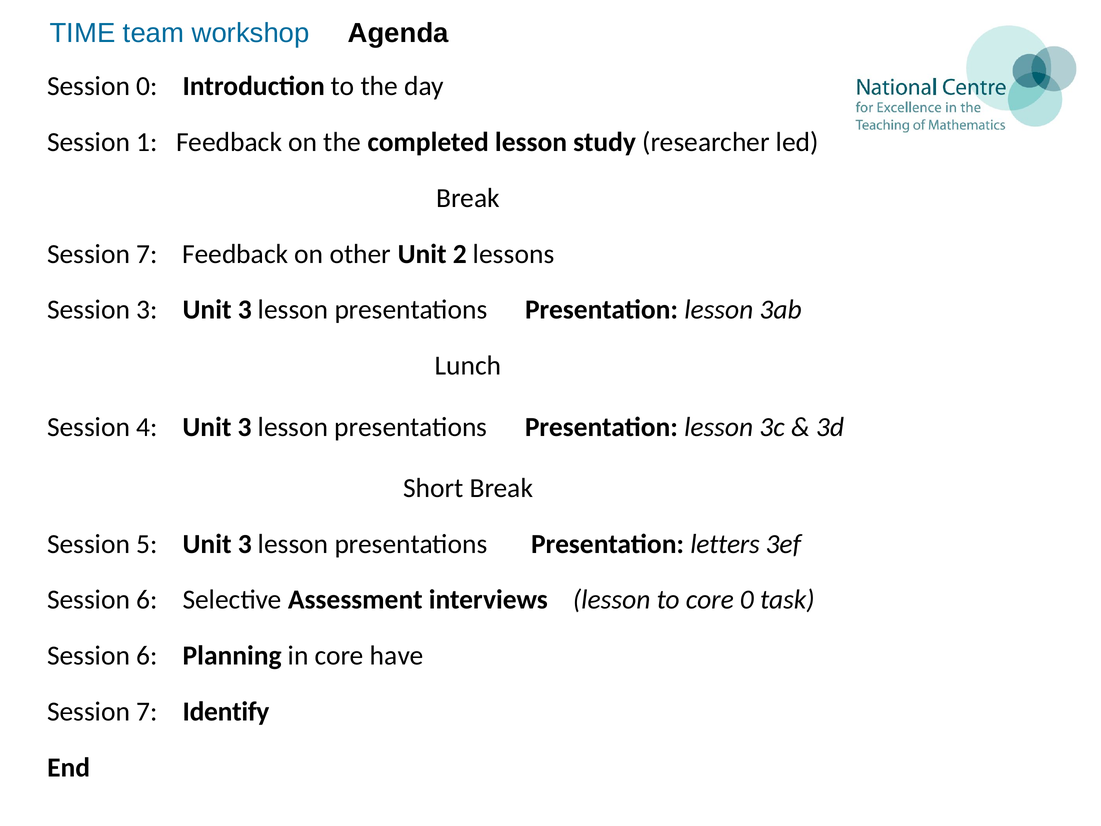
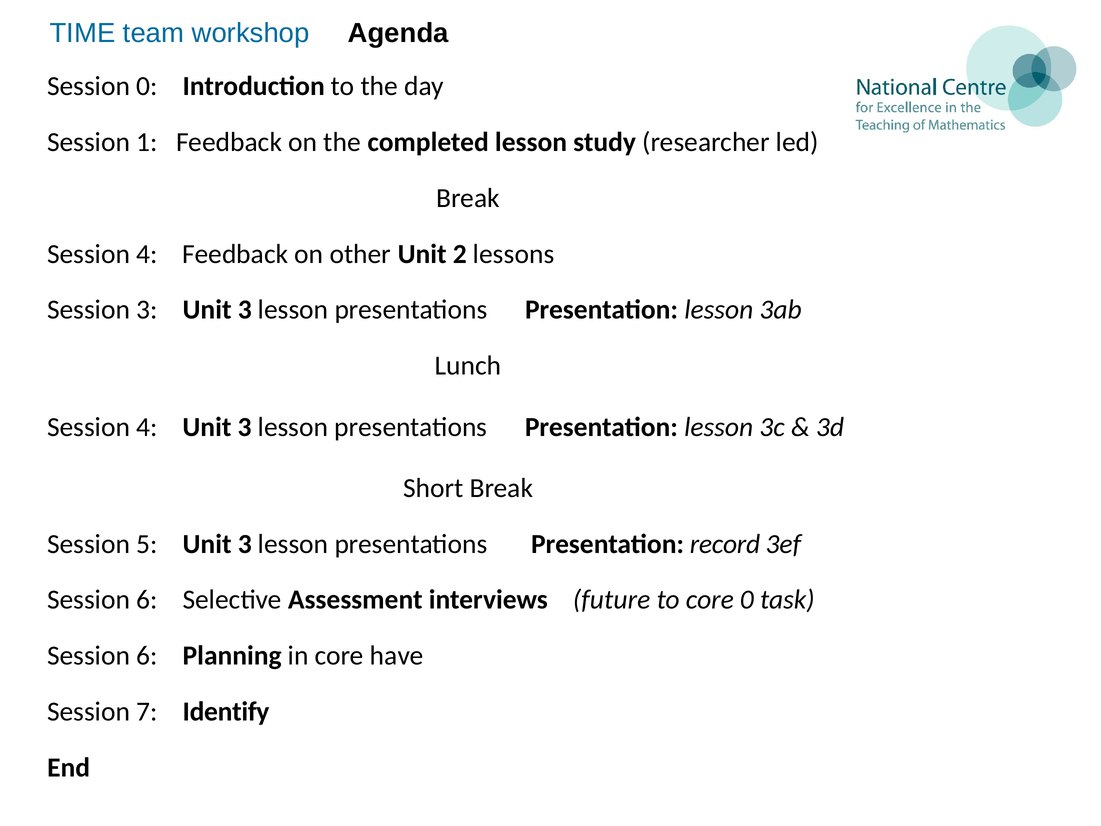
7 at (147, 254): 7 -> 4
letters: letters -> record
interviews lesson: lesson -> future
